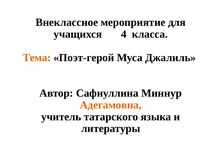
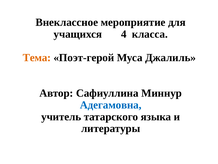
Адегамовна colour: orange -> blue
